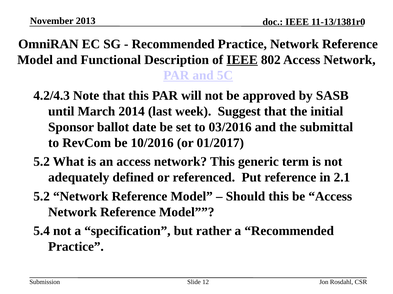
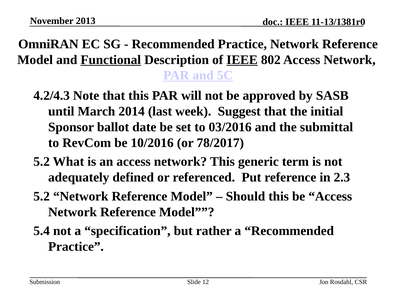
Functional underline: none -> present
01/2017: 01/2017 -> 78/2017
2.1: 2.1 -> 2.3
